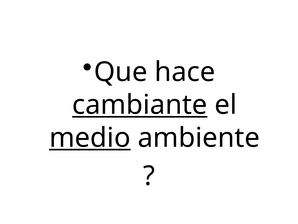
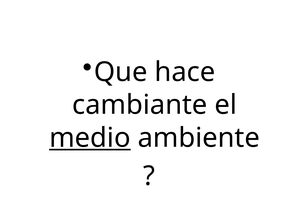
cambiante underline: present -> none
